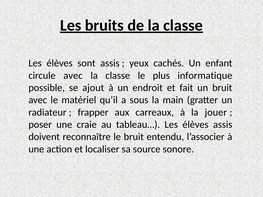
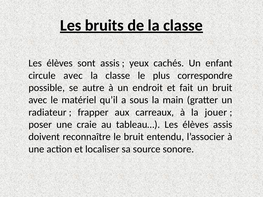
informatique: informatique -> correspondre
ajout: ajout -> autre
